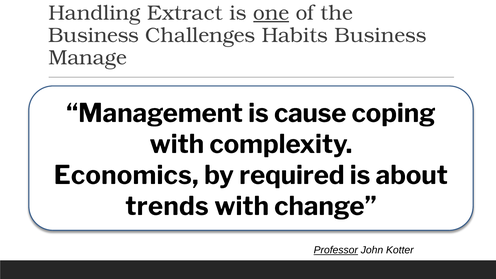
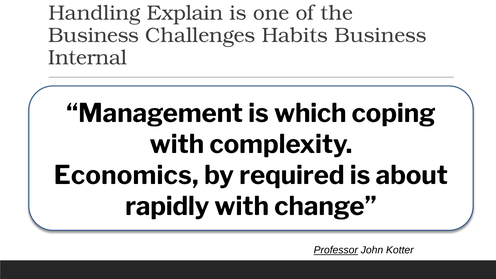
Extract: Extract -> Explain
one underline: present -> none
Manage: Manage -> Internal
cause: cause -> which
trends: trends -> rapidly
